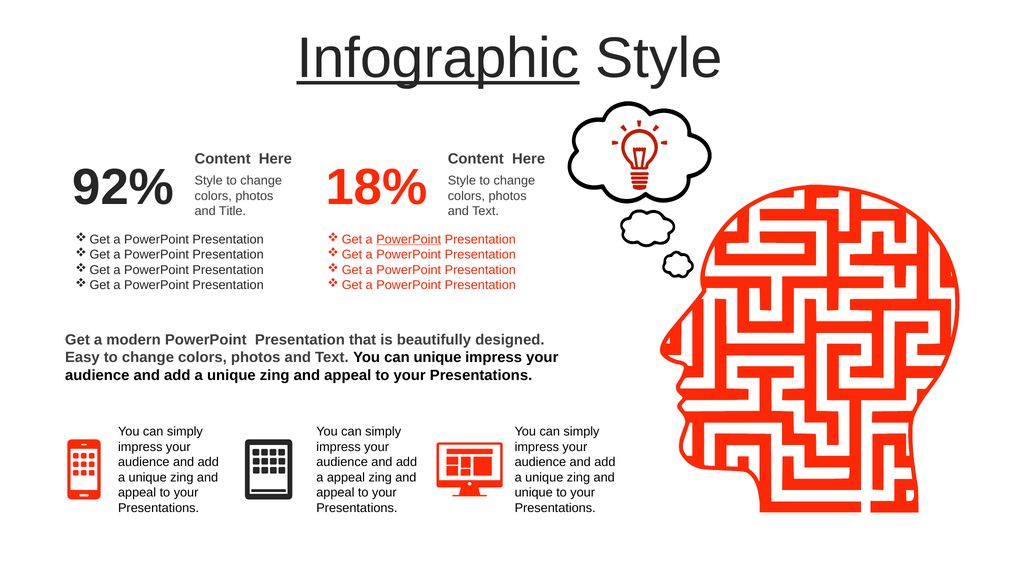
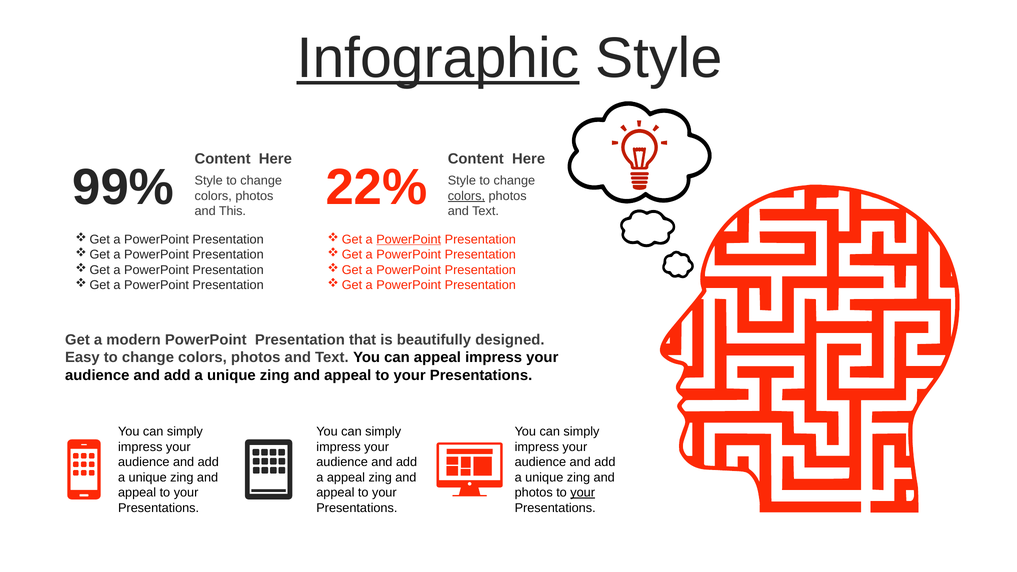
92%: 92% -> 99%
18%: 18% -> 22%
colors at (466, 196) underline: none -> present
Title: Title -> This
can unique: unique -> appeal
unique at (534, 493): unique -> photos
your at (583, 493) underline: none -> present
